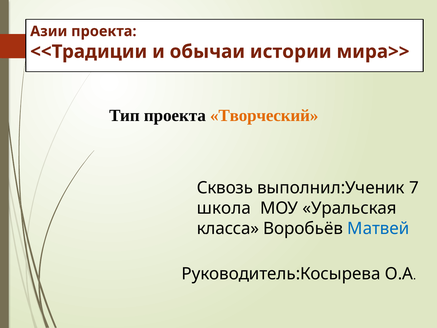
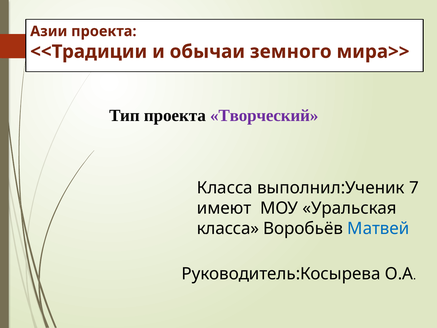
истории: истории -> земного
Творческий colour: orange -> purple
Сквозь at (225, 188): Сквозь -> Класса
школа: школа -> имеют
